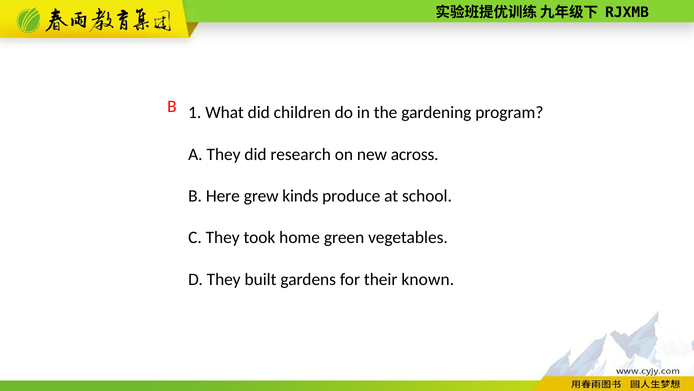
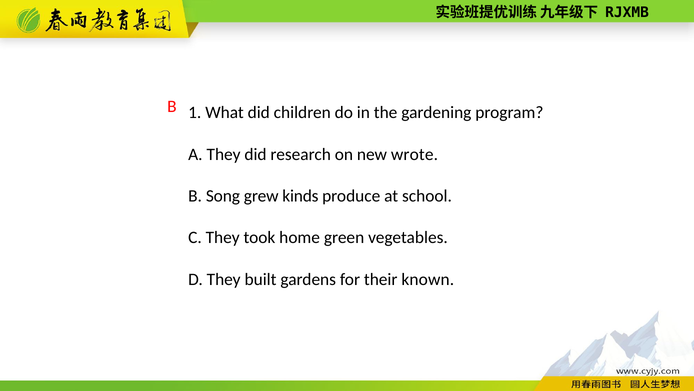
across: across -> wrote
Here: Here -> Song
